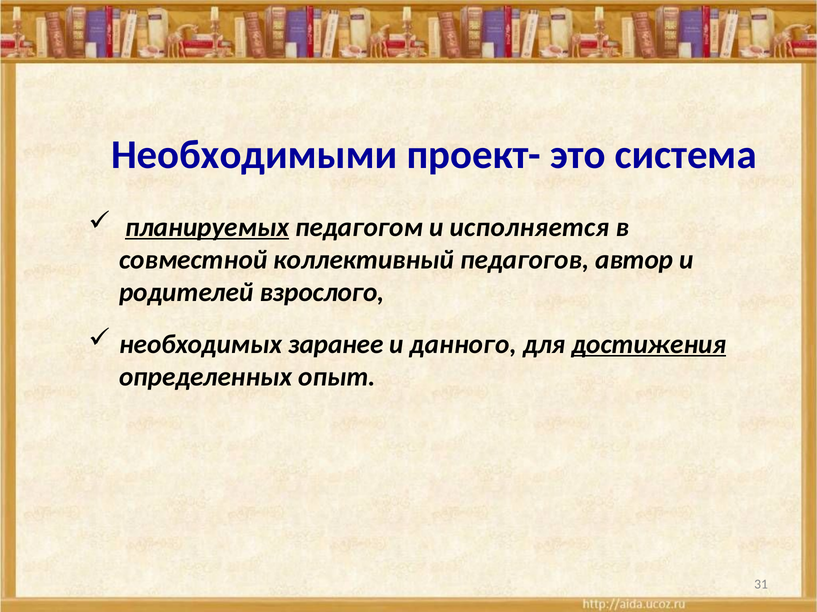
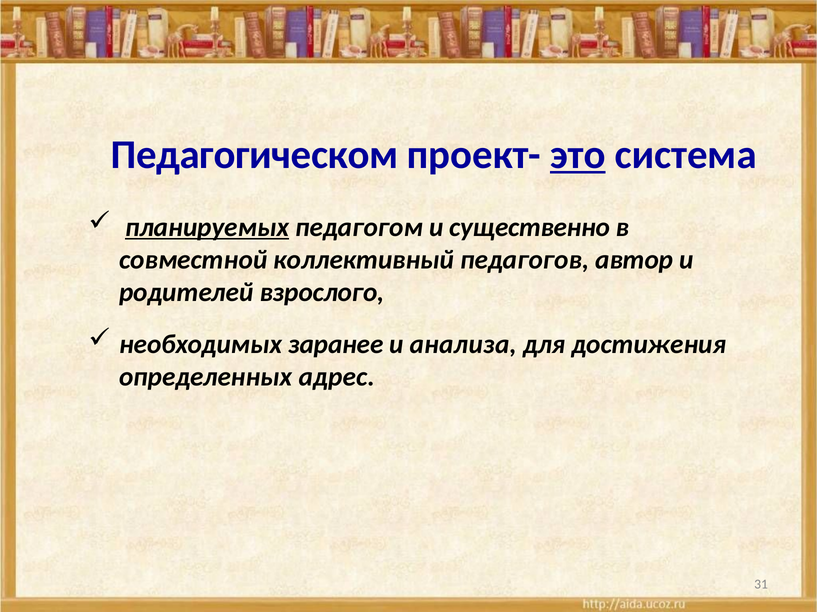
Необходимыми: Необходимыми -> Педагогическом
это underline: none -> present
исполняется: исполняется -> существенно
данного: данного -> анализа
достижения underline: present -> none
опыт: опыт -> адрес
